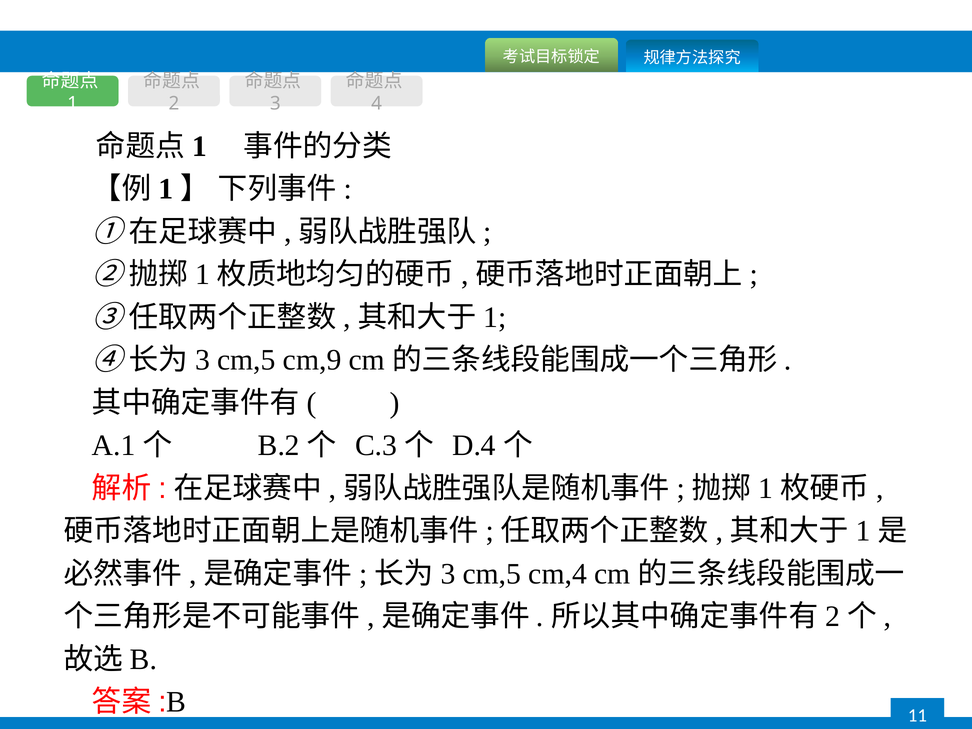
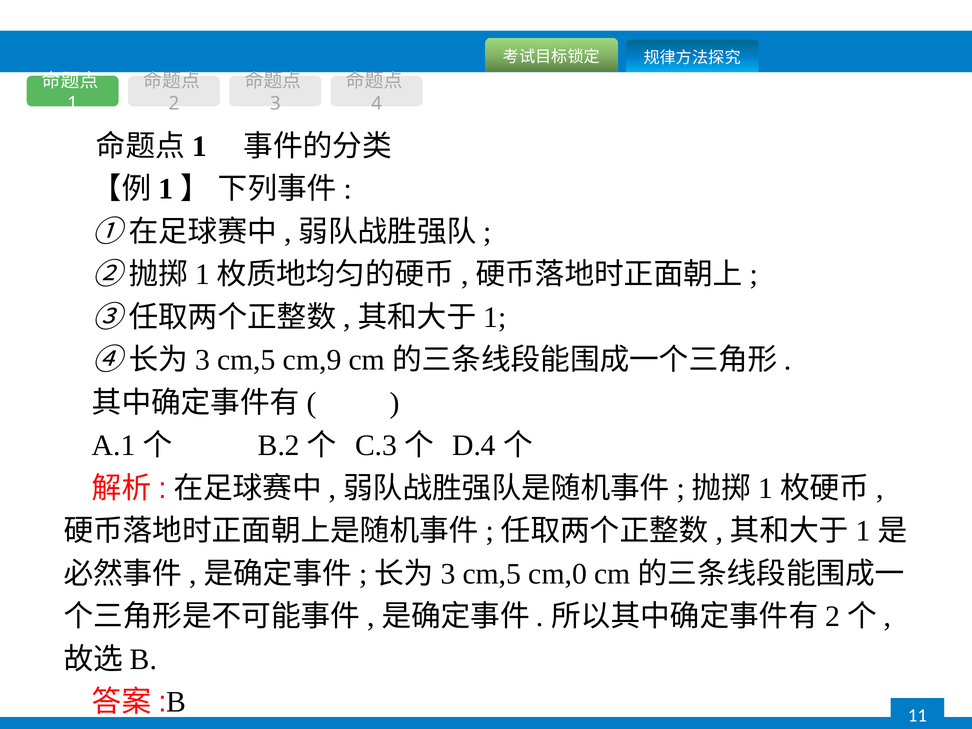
cm,4: cm,4 -> cm,0
